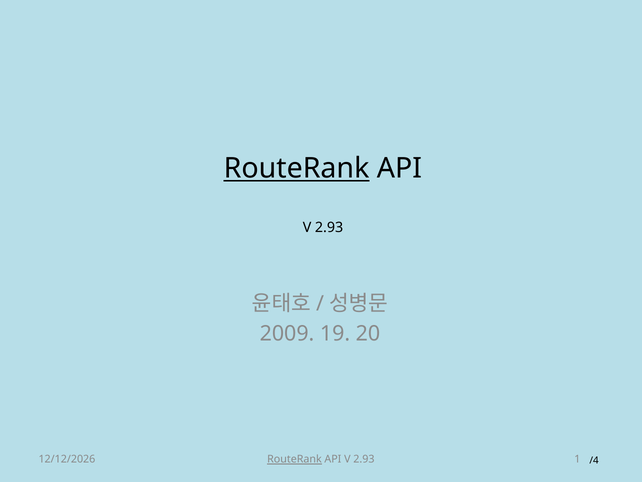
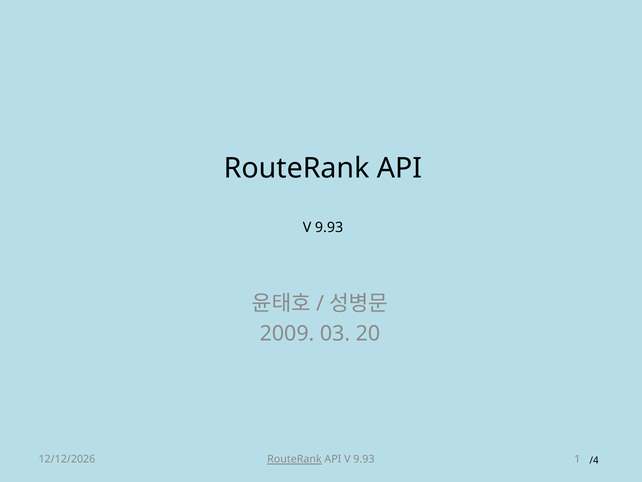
RouteRank at (297, 168) underline: present -> none
2.93 at (329, 227): 2.93 -> 9.93
19: 19 -> 03
2.93 at (364, 459): 2.93 -> 9.93
